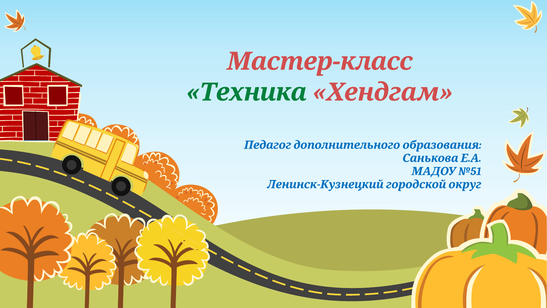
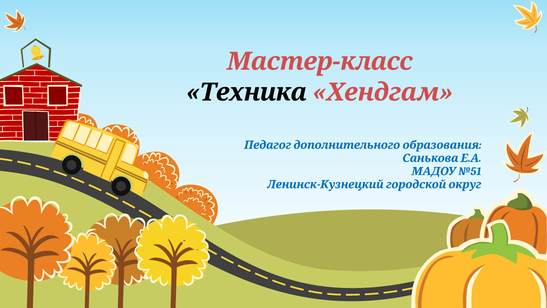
Техника colour: green -> black
